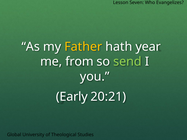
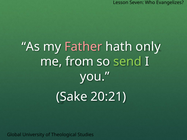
Father colour: yellow -> pink
year: year -> only
Early: Early -> Sake
